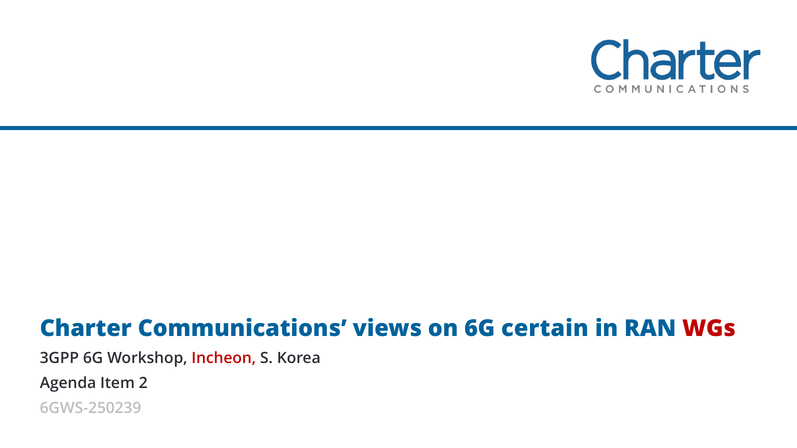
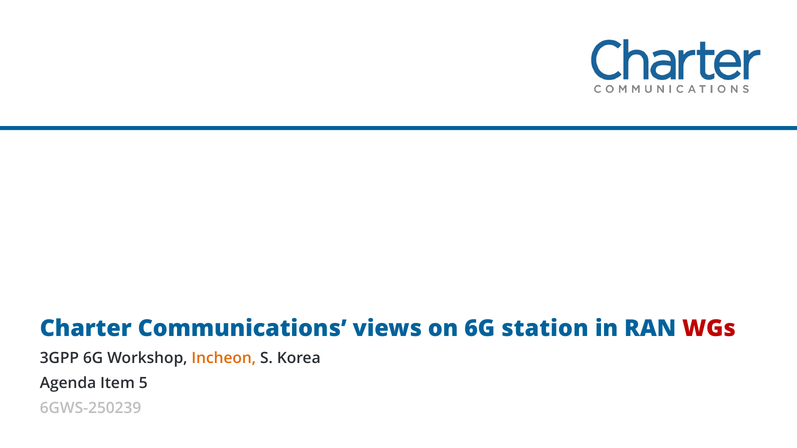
certain: certain -> station
Incheon colour: red -> orange
2: 2 -> 5
